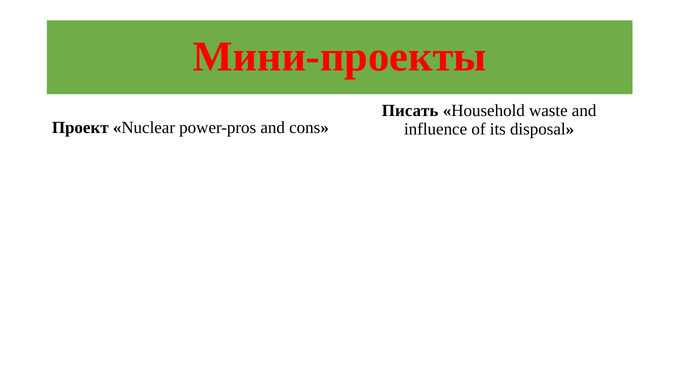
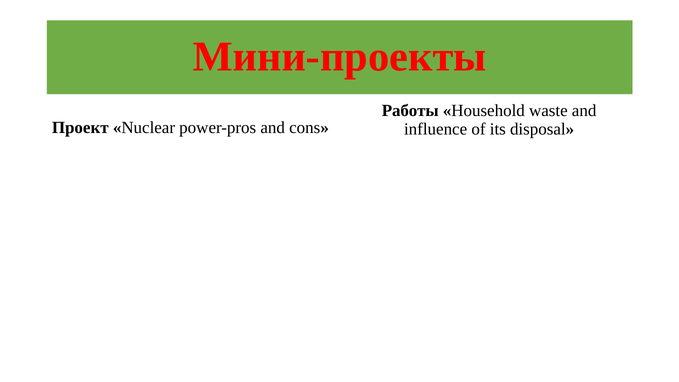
Писать: Писать -> Работы
